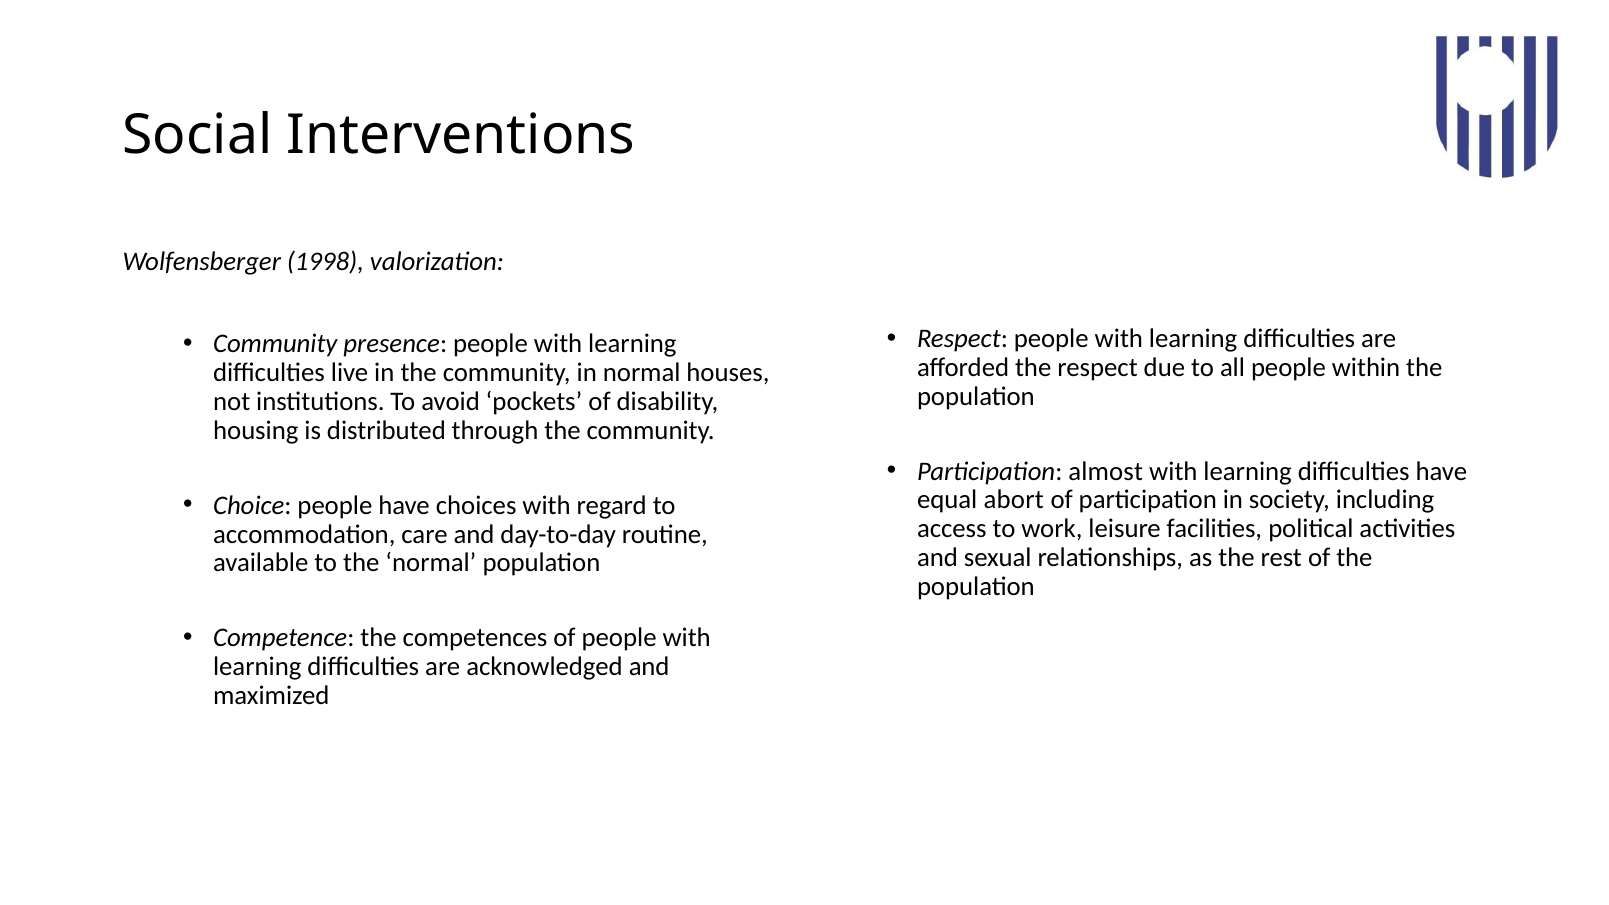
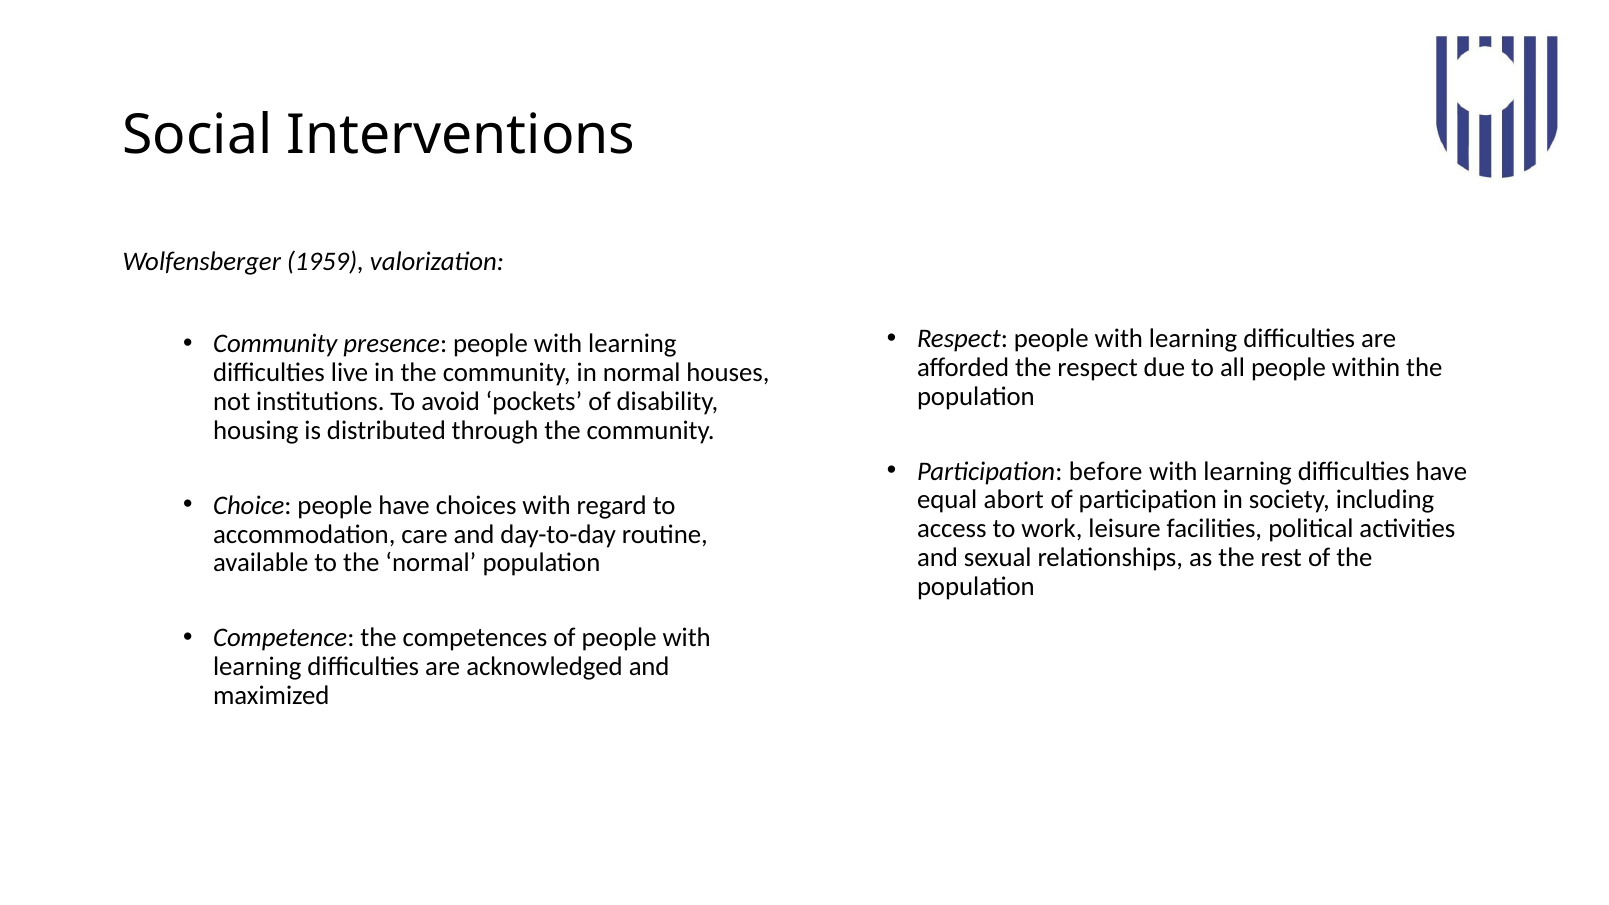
1998: 1998 -> 1959
almost: almost -> before
